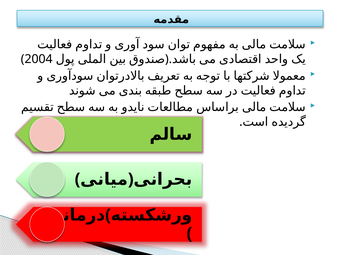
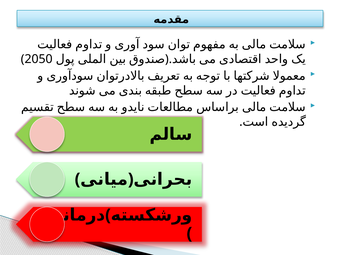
2004: 2004 -> 2050
